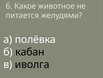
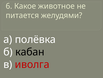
иволга colour: black -> red
